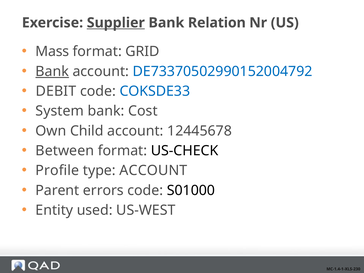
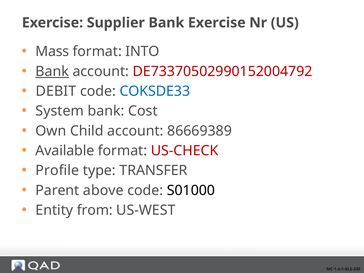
Supplier underline: present -> none
Bank Relation: Relation -> Exercise
GRID: GRID -> INTO
DE73370502990152004792 colour: blue -> red
12445678: 12445678 -> 86669389
Between: Between -> Available
US-CHECK colour: black -> red
type ACCOUNT: ACCOUNT -> TRANSFER
errors: errors -> above
used: used -> from
